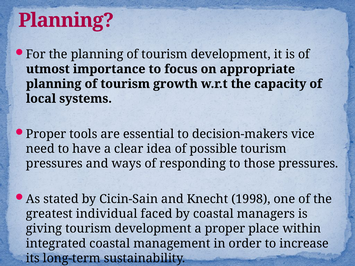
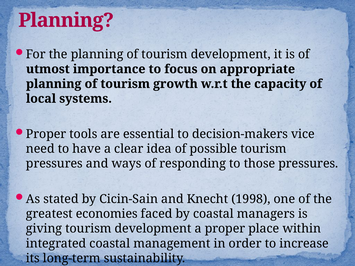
individual: individual -> economies
